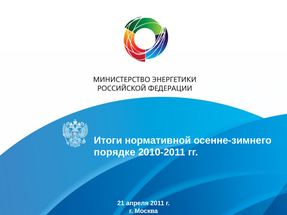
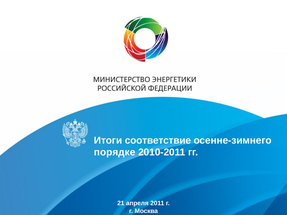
нормативной: нормативной -> соответствие
